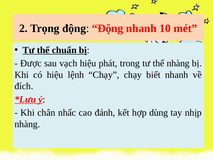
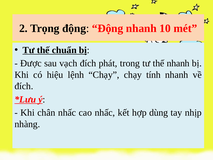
vạch hiệu: hiệu -> đích
thế nhàng: nhàng -> nhanh
biết: biết -> tính
cao đánh: đánh -> nhấc
